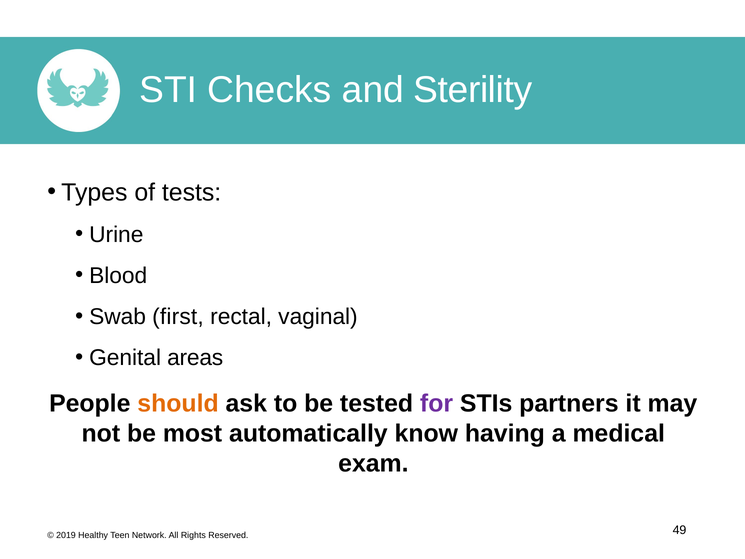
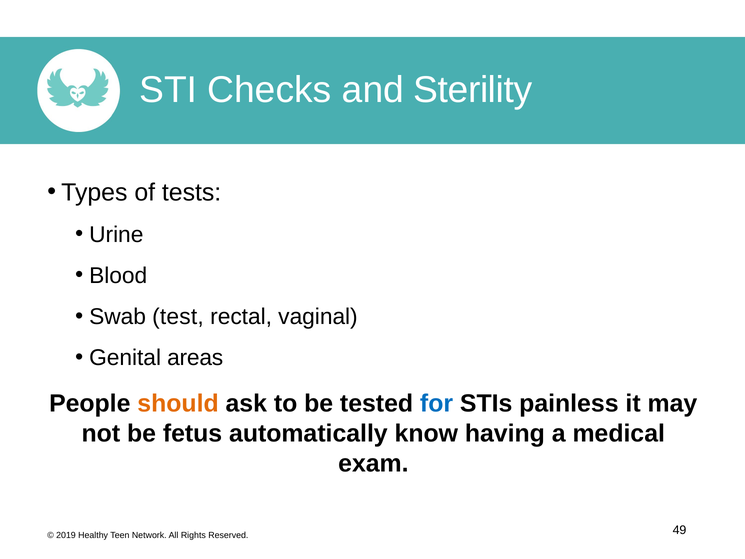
first: first -> test
for colour: purple -> blue
partners: partners -> painless
most: most -> fetus
